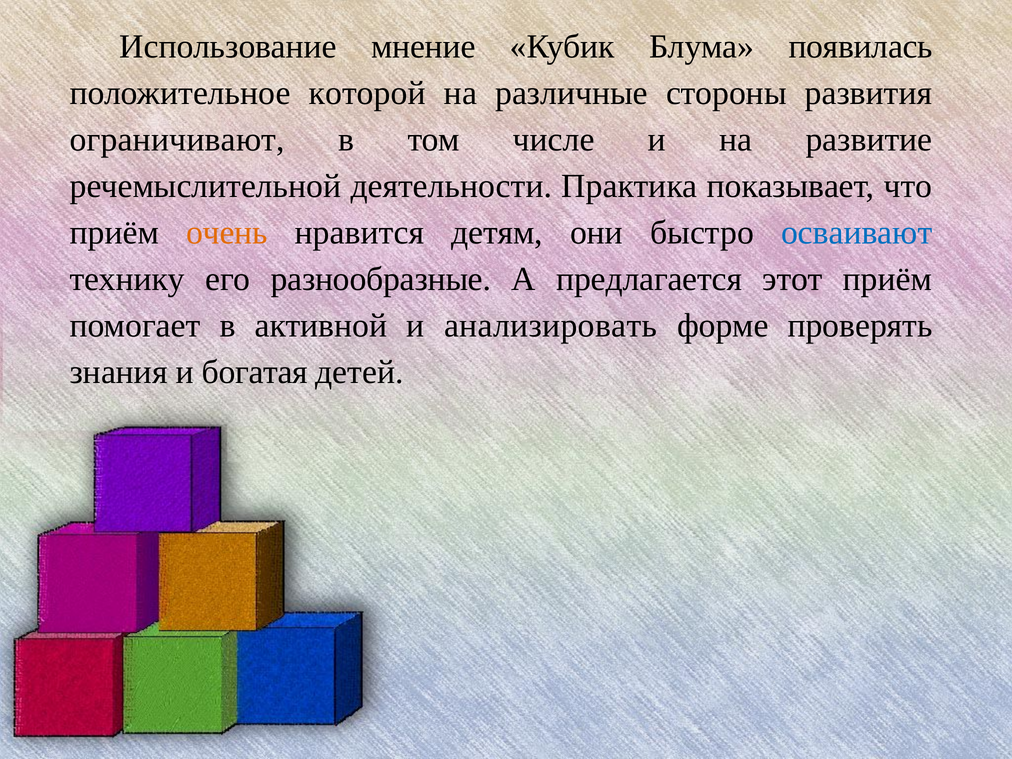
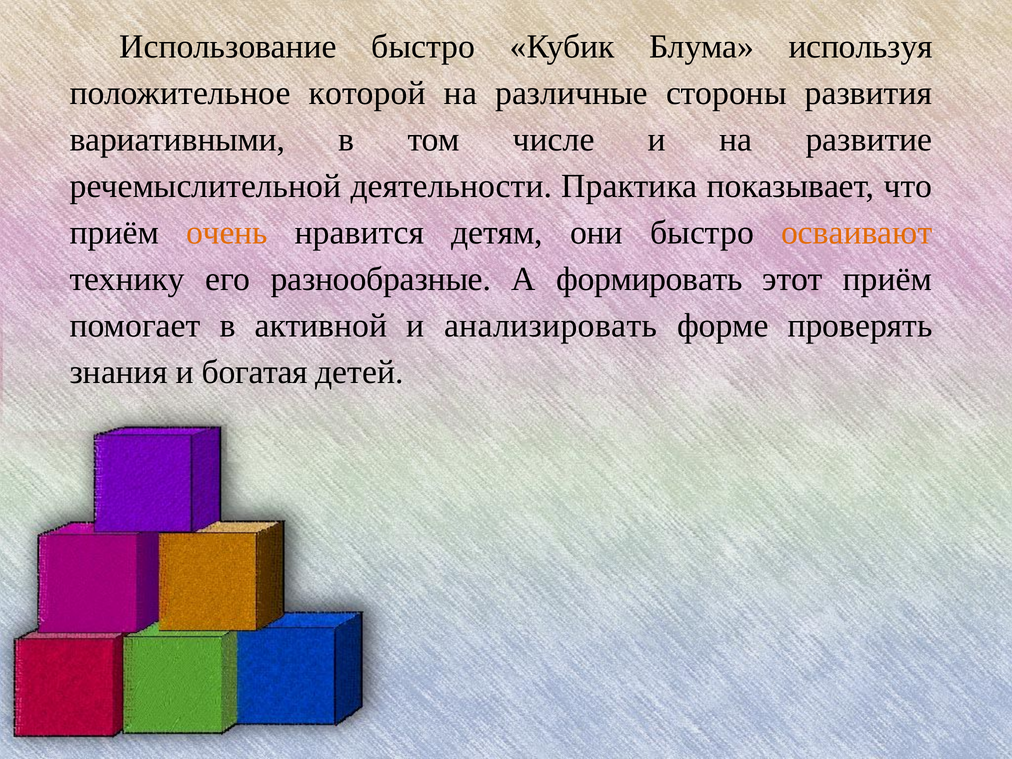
Использование мнение: мнение -> быстро
появилась: появилась -> используя
ограничивают: ограничивают -> вариативными
осваивают colour: blue -> orange
предлагается: предлагается -> формировать
